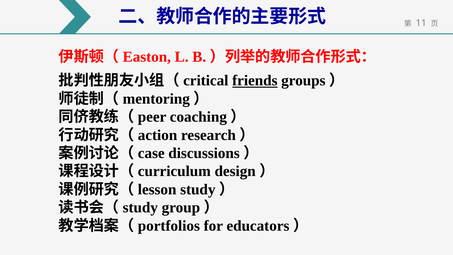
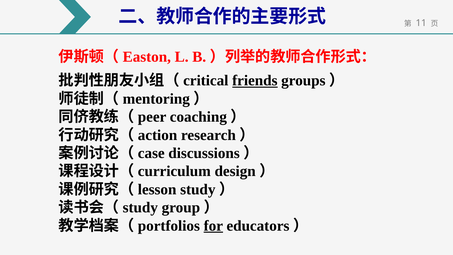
for underline: none -> present
